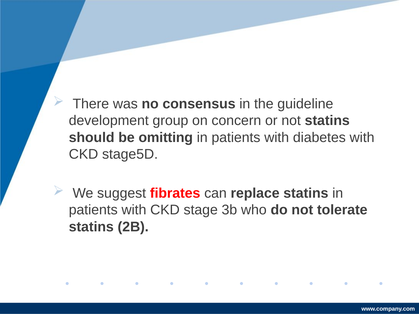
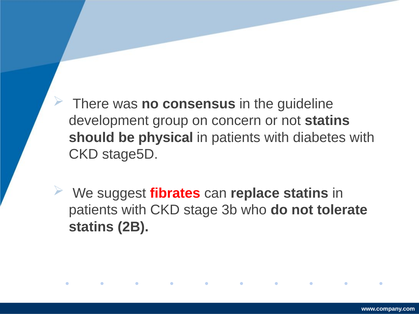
omitting: omitting -> physical
